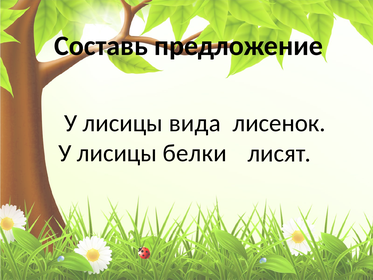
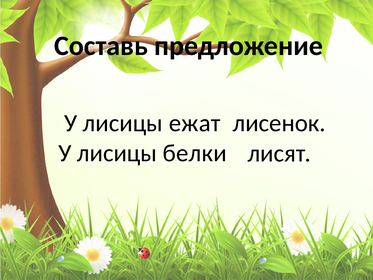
вида: вида -> ежат
